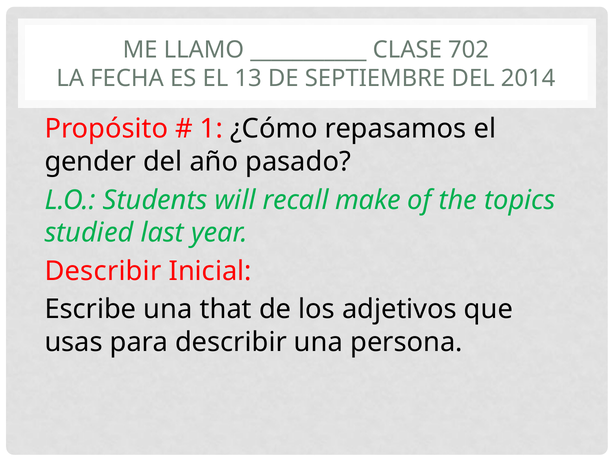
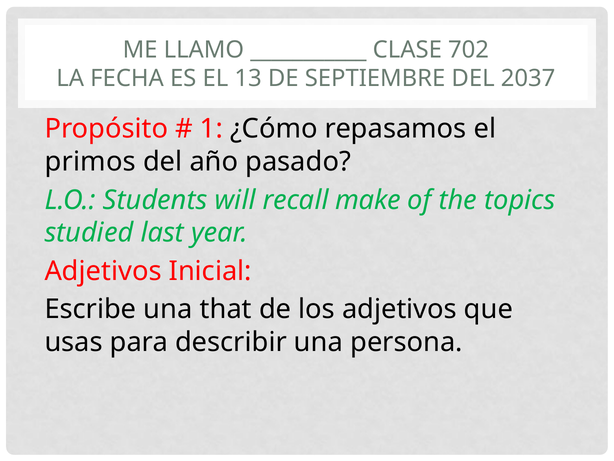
2014: 2014 -> 2037
gender: gender -> primos
Describir at (103, 271): Describir -> Adjetivos
